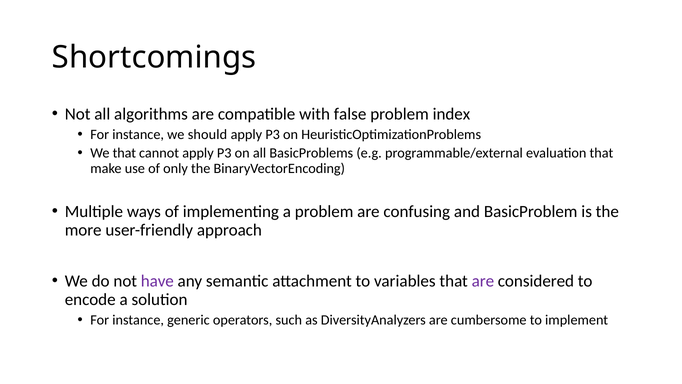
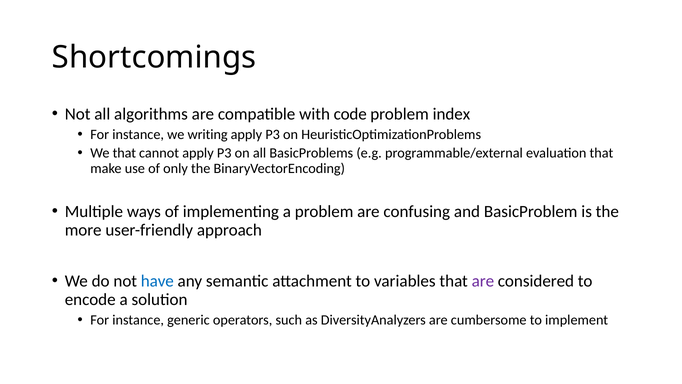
false: false -> code
should: should -> writing
have colour: purple -> blue
